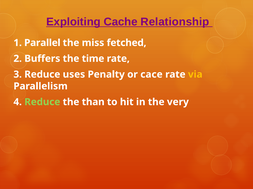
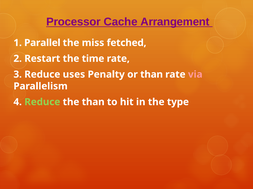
Exploiting: Exploiting -> Processor
Relationship: Relationship -> Arrangement
Buffers: Buffers -> Restart
or cace: cace -> than
via colour: yellow -> pink
very: very -> type
